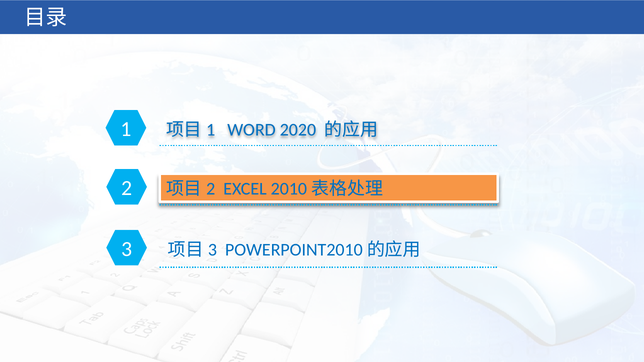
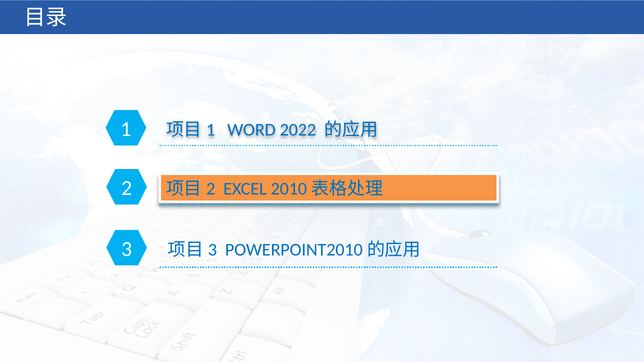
2020: 2020 -> 2022
